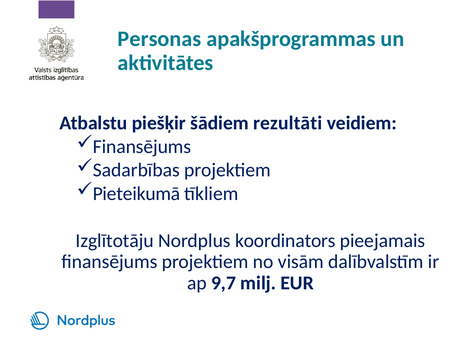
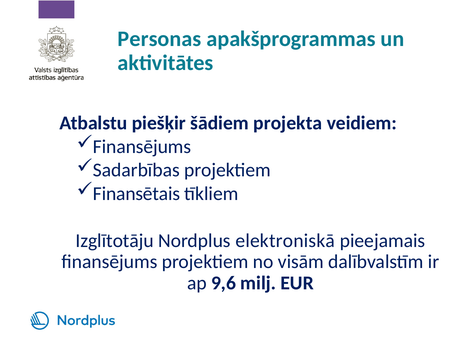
rezultāti: rezultāti -> projekta
Pieteikumā: Pieteikumā -> Finansētais
koordinators: koordinators -> elektroniskā
9,7: 9,7 -> 9,6
